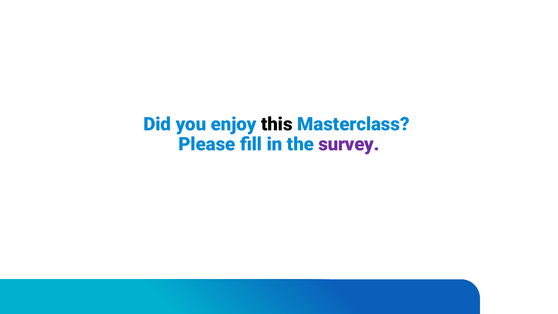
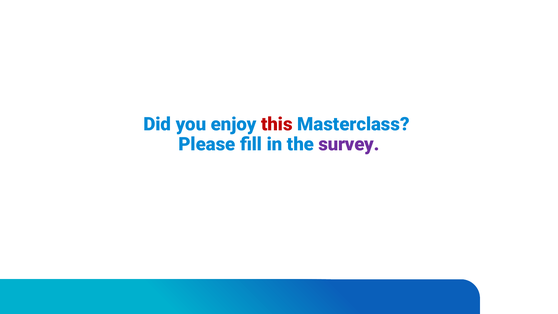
this colour: black -> red
